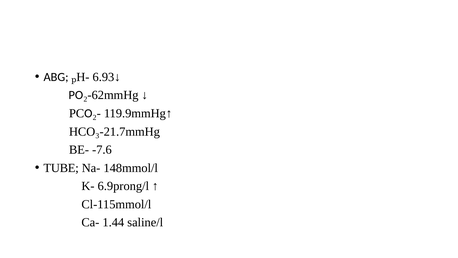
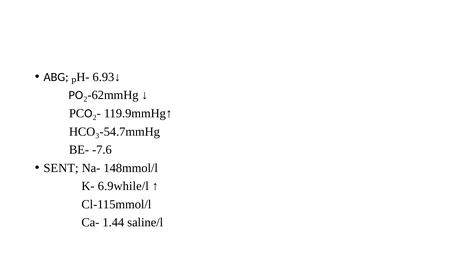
HCO₃-21.7mmHg: HCO₃-21.7mmHg -> HCO₃-54.7mmHg
TUBE: TUBE -> SENT
6.9prong/l: 6.9prong/l -> 6.9while/l
